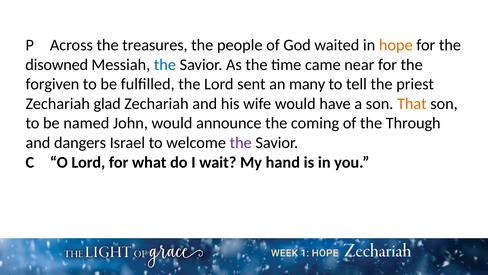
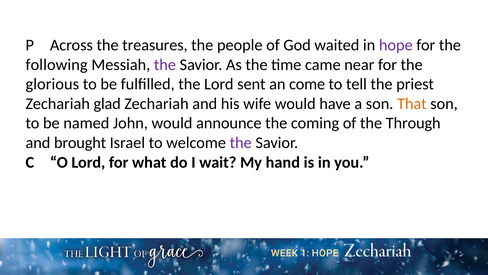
hope colour: orange -> purple
disowned: disowned -> following
the at (165, 65) colour: blue -> purple
forgiven: forgiven -> glorious
many: many -> come
dangers: dangers -> brought
